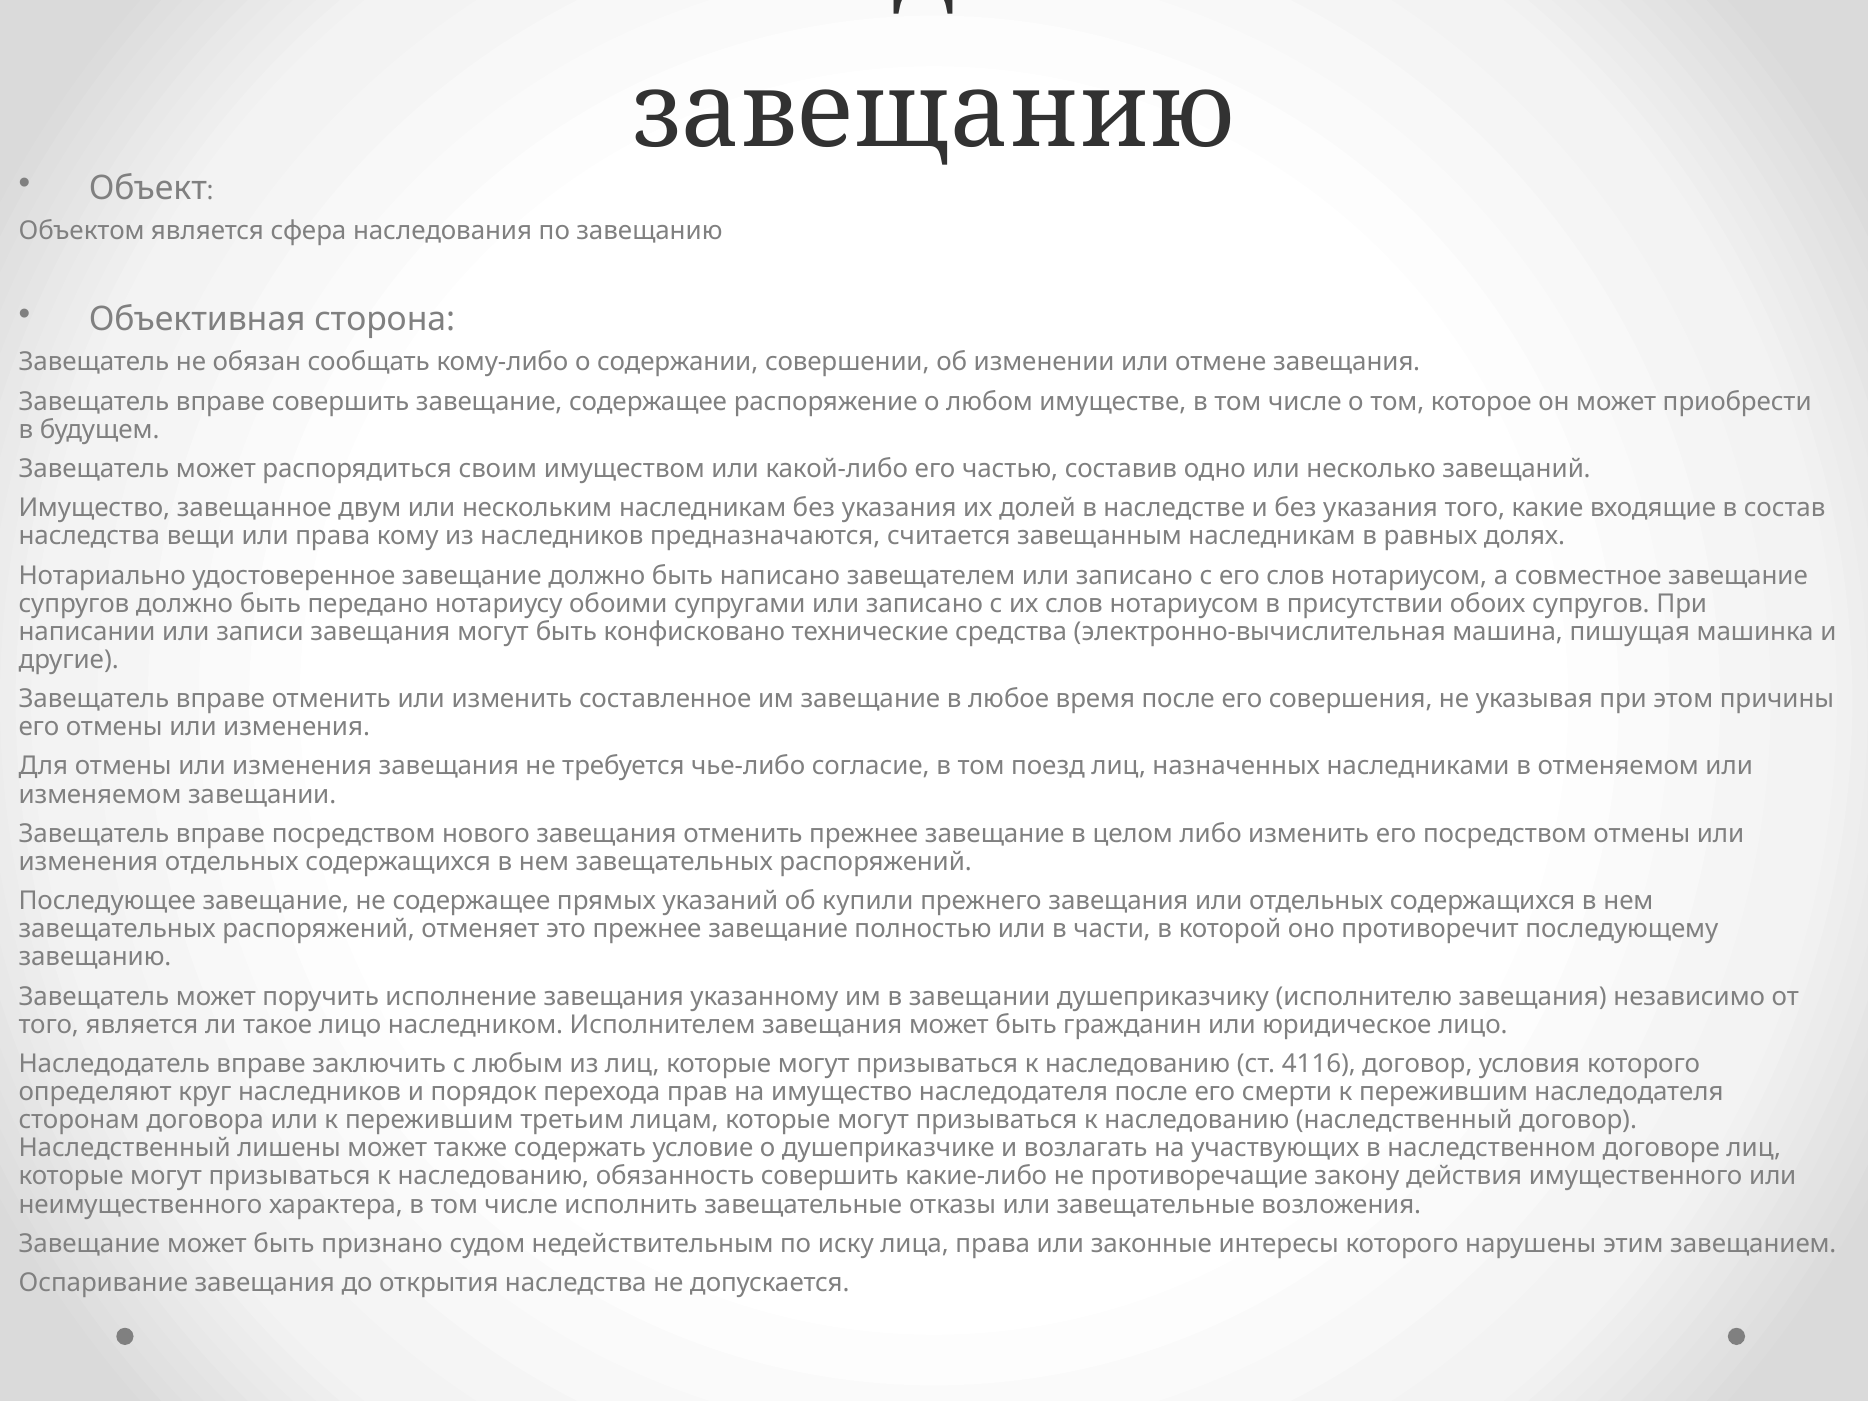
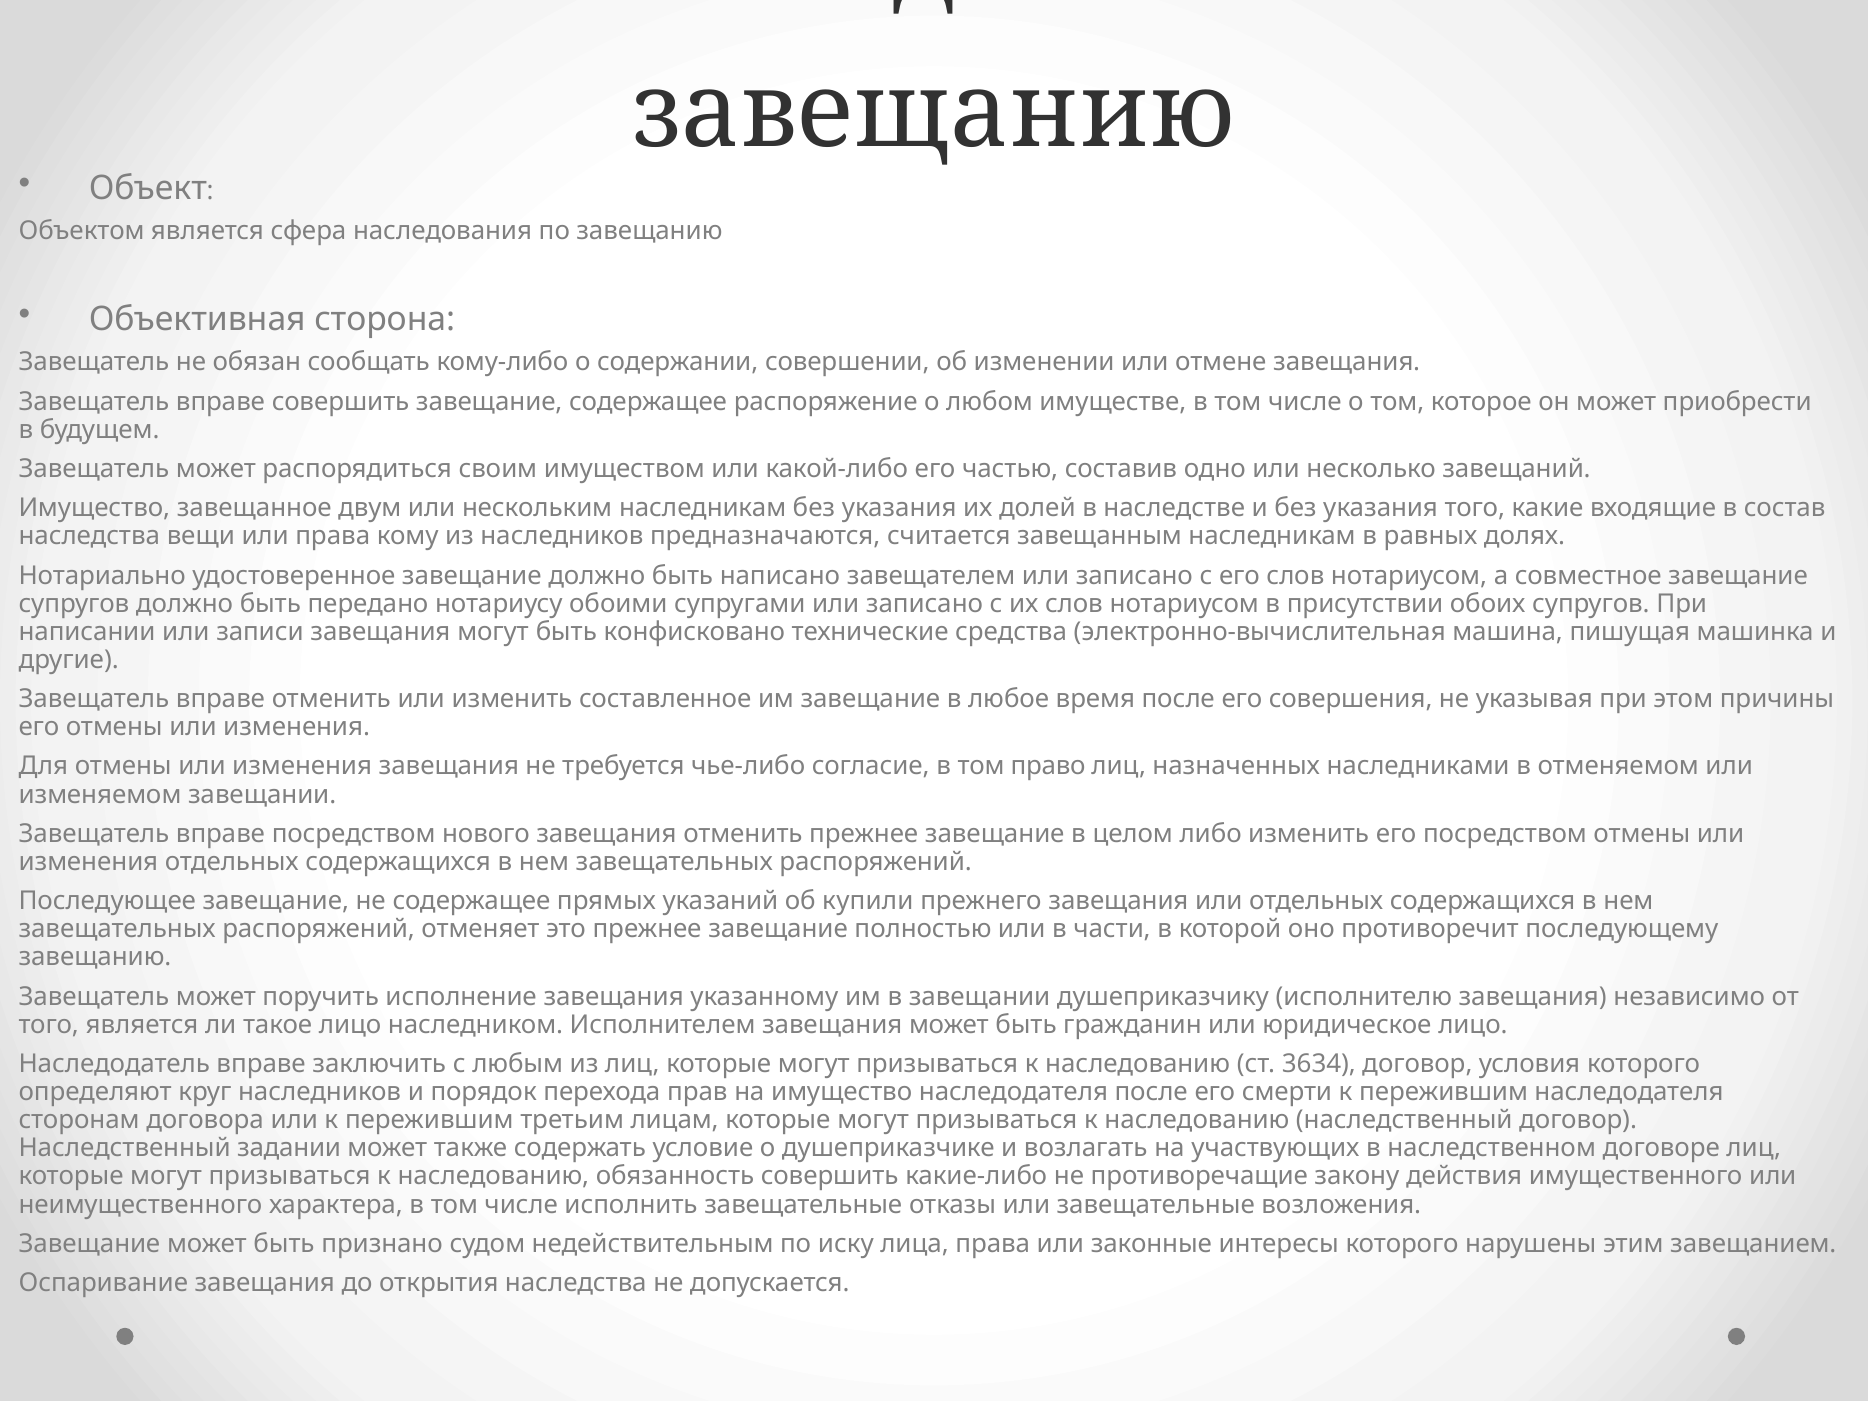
поезд: поезд -> право
4116: 4116 -> 3634
лишены: лишены -> задании
